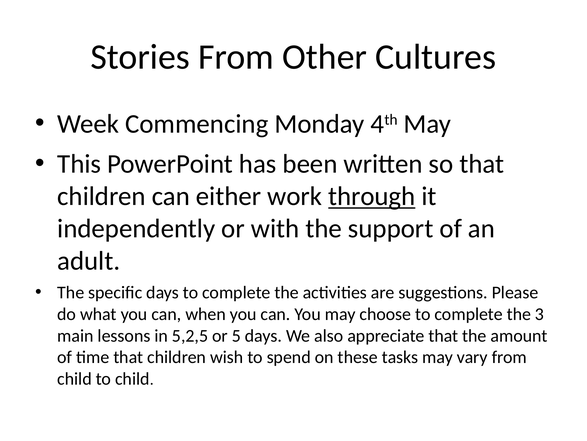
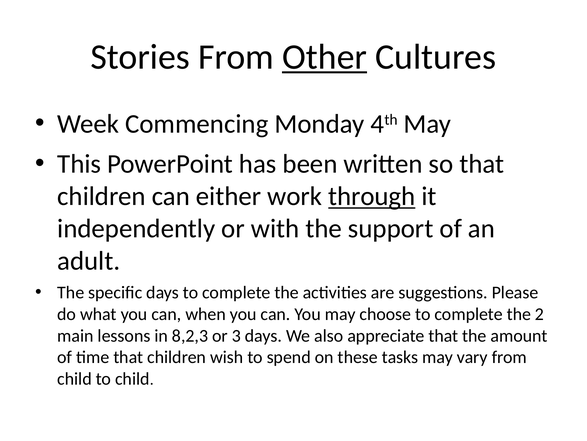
Other underline: none -> present
3: 3 -> 2
5,2,5: 5,2,5 -> 8,2,3
5: 5 -> 3
